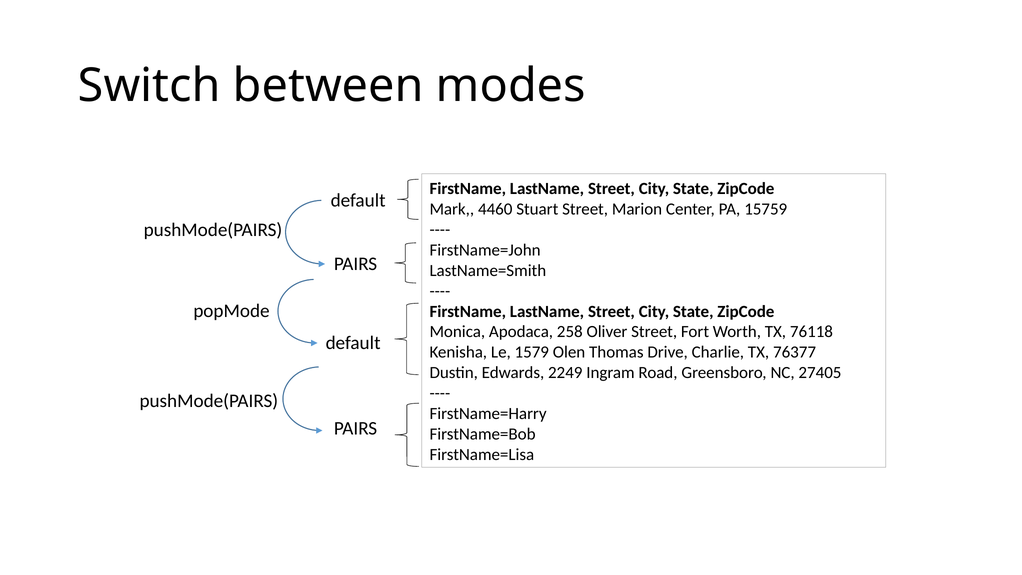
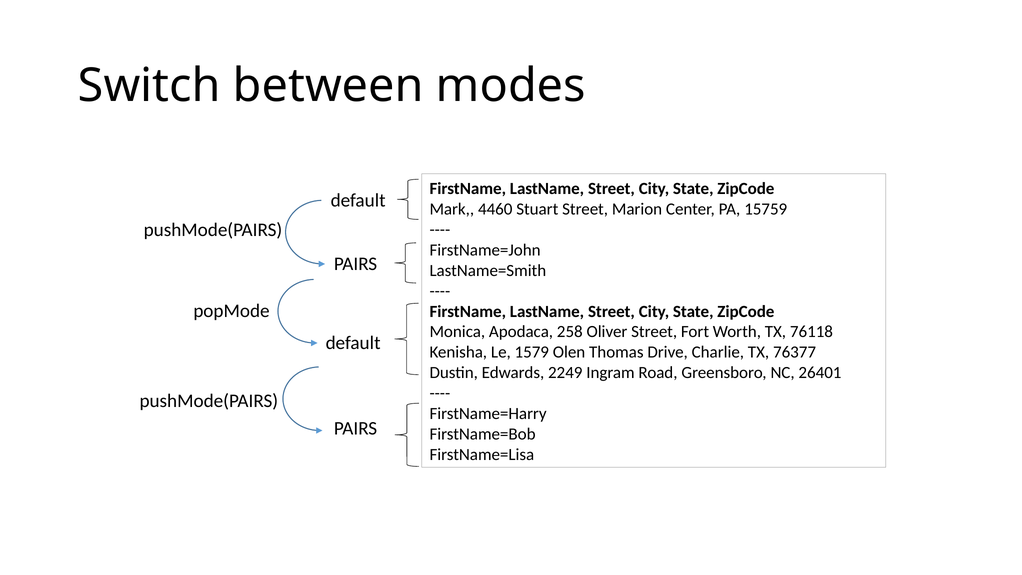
27405: 27405 -> 26401
